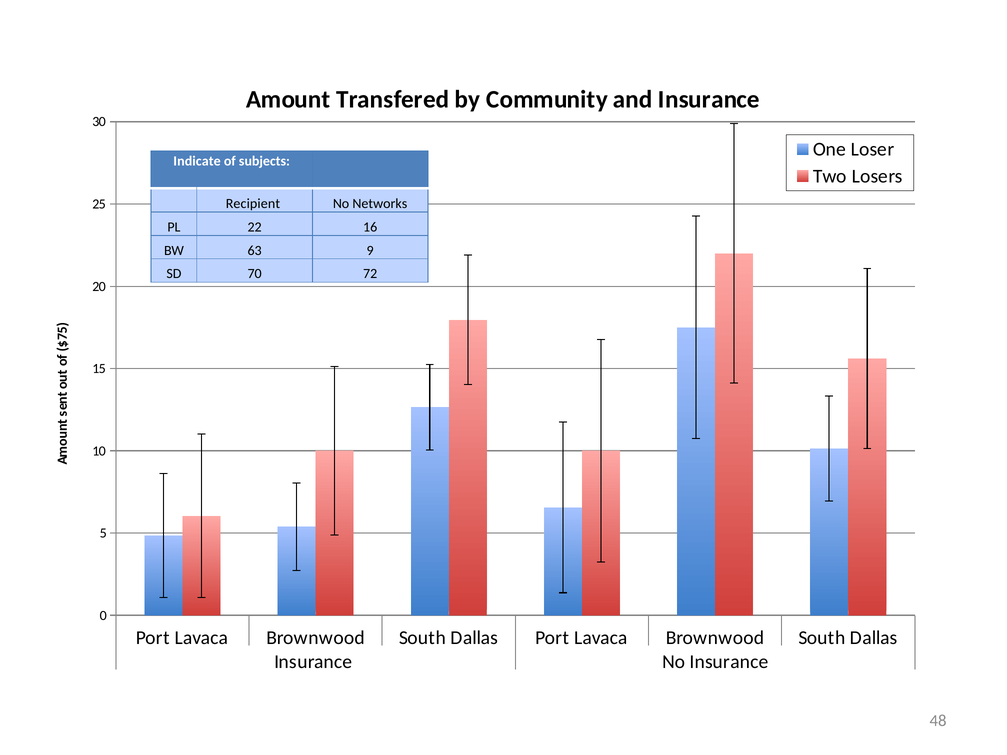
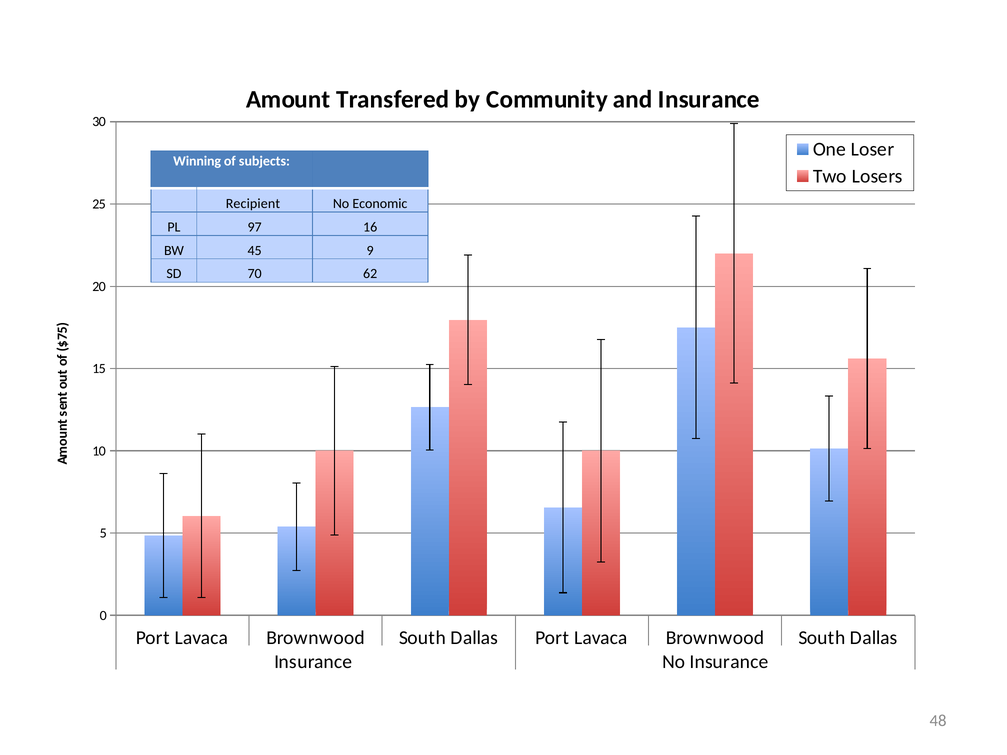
Indicate: Indicate -> Winning
Networks: Networks -> Economic
22: 22 -> 97
63: 63 -> 45
72: 72 -> 62
